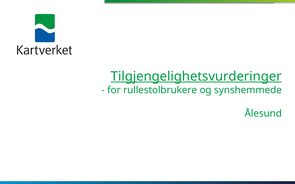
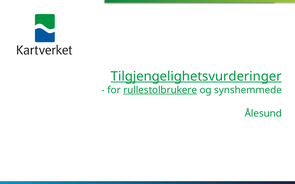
rullestolbrukere underline: none -> present
